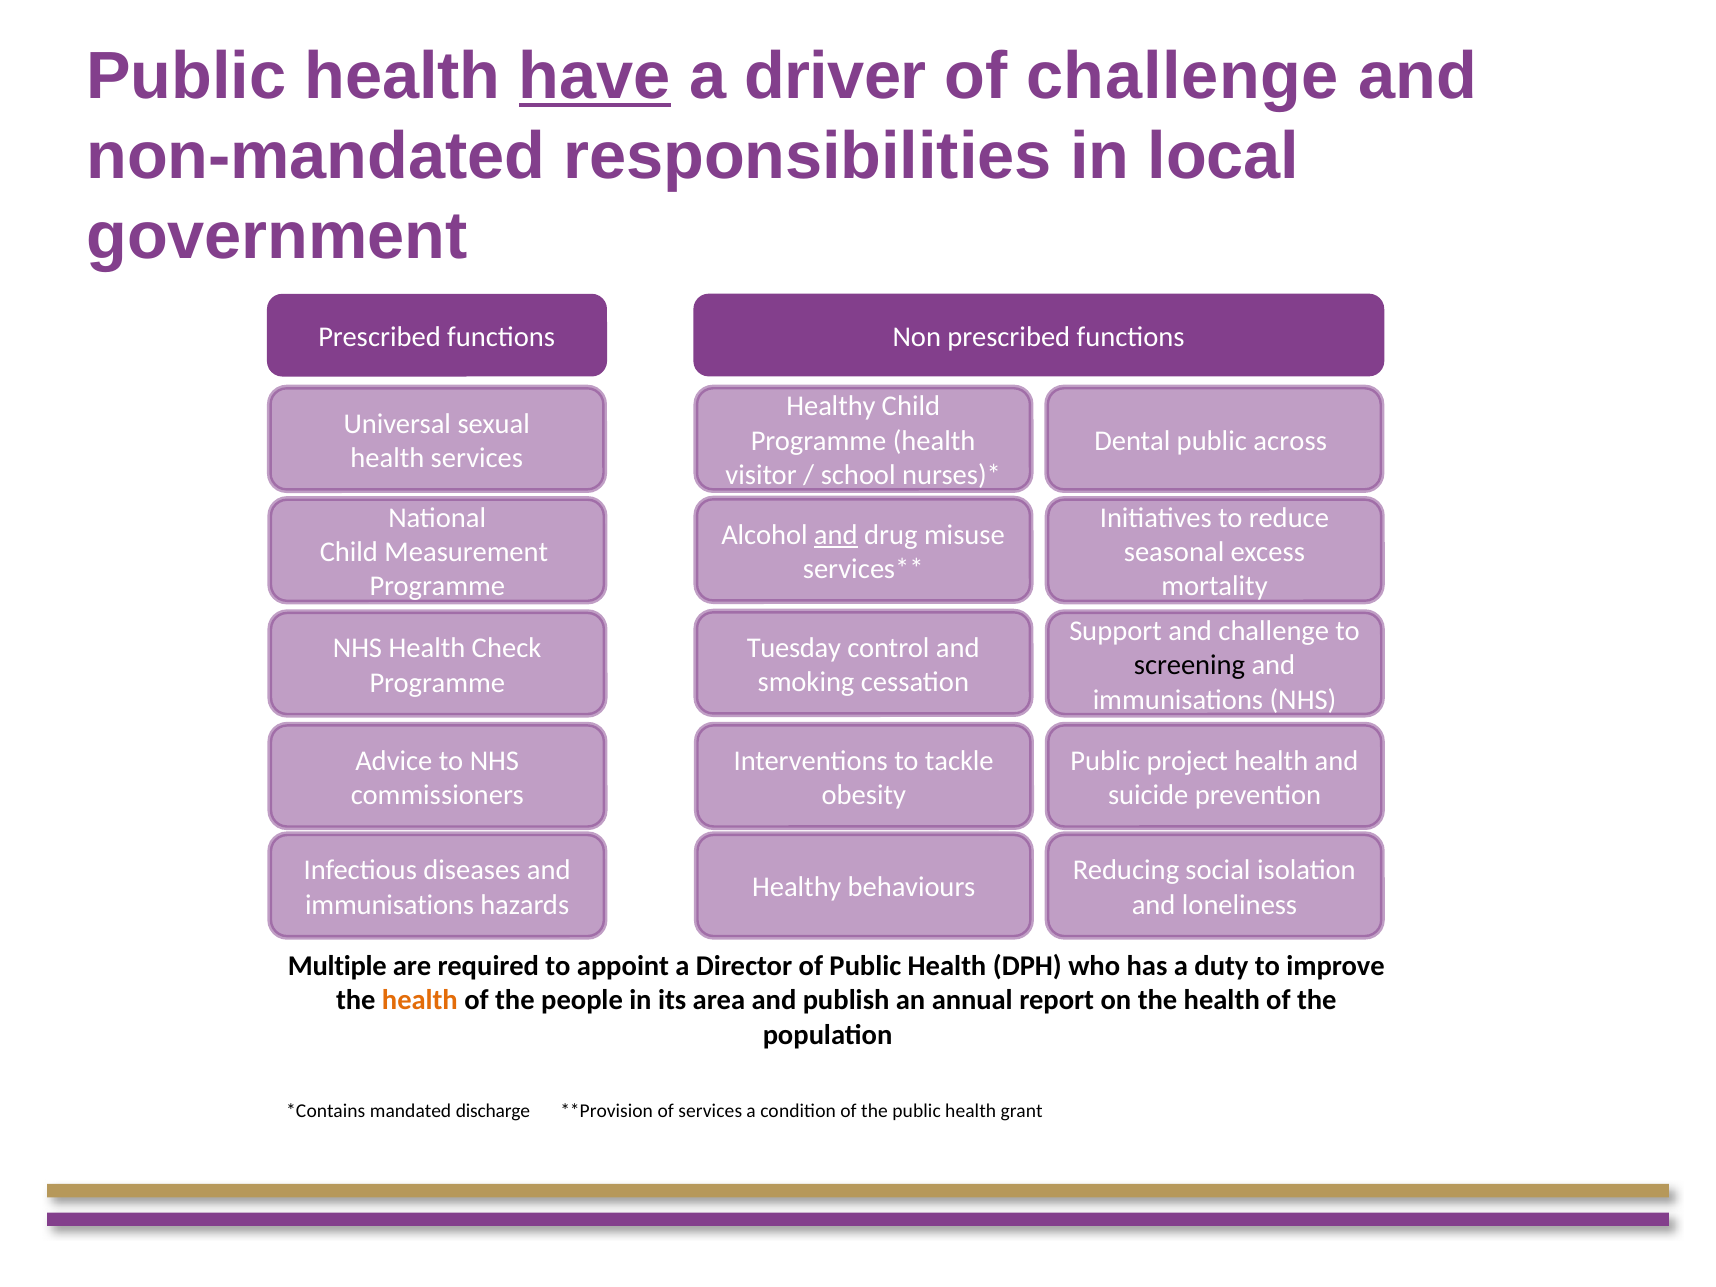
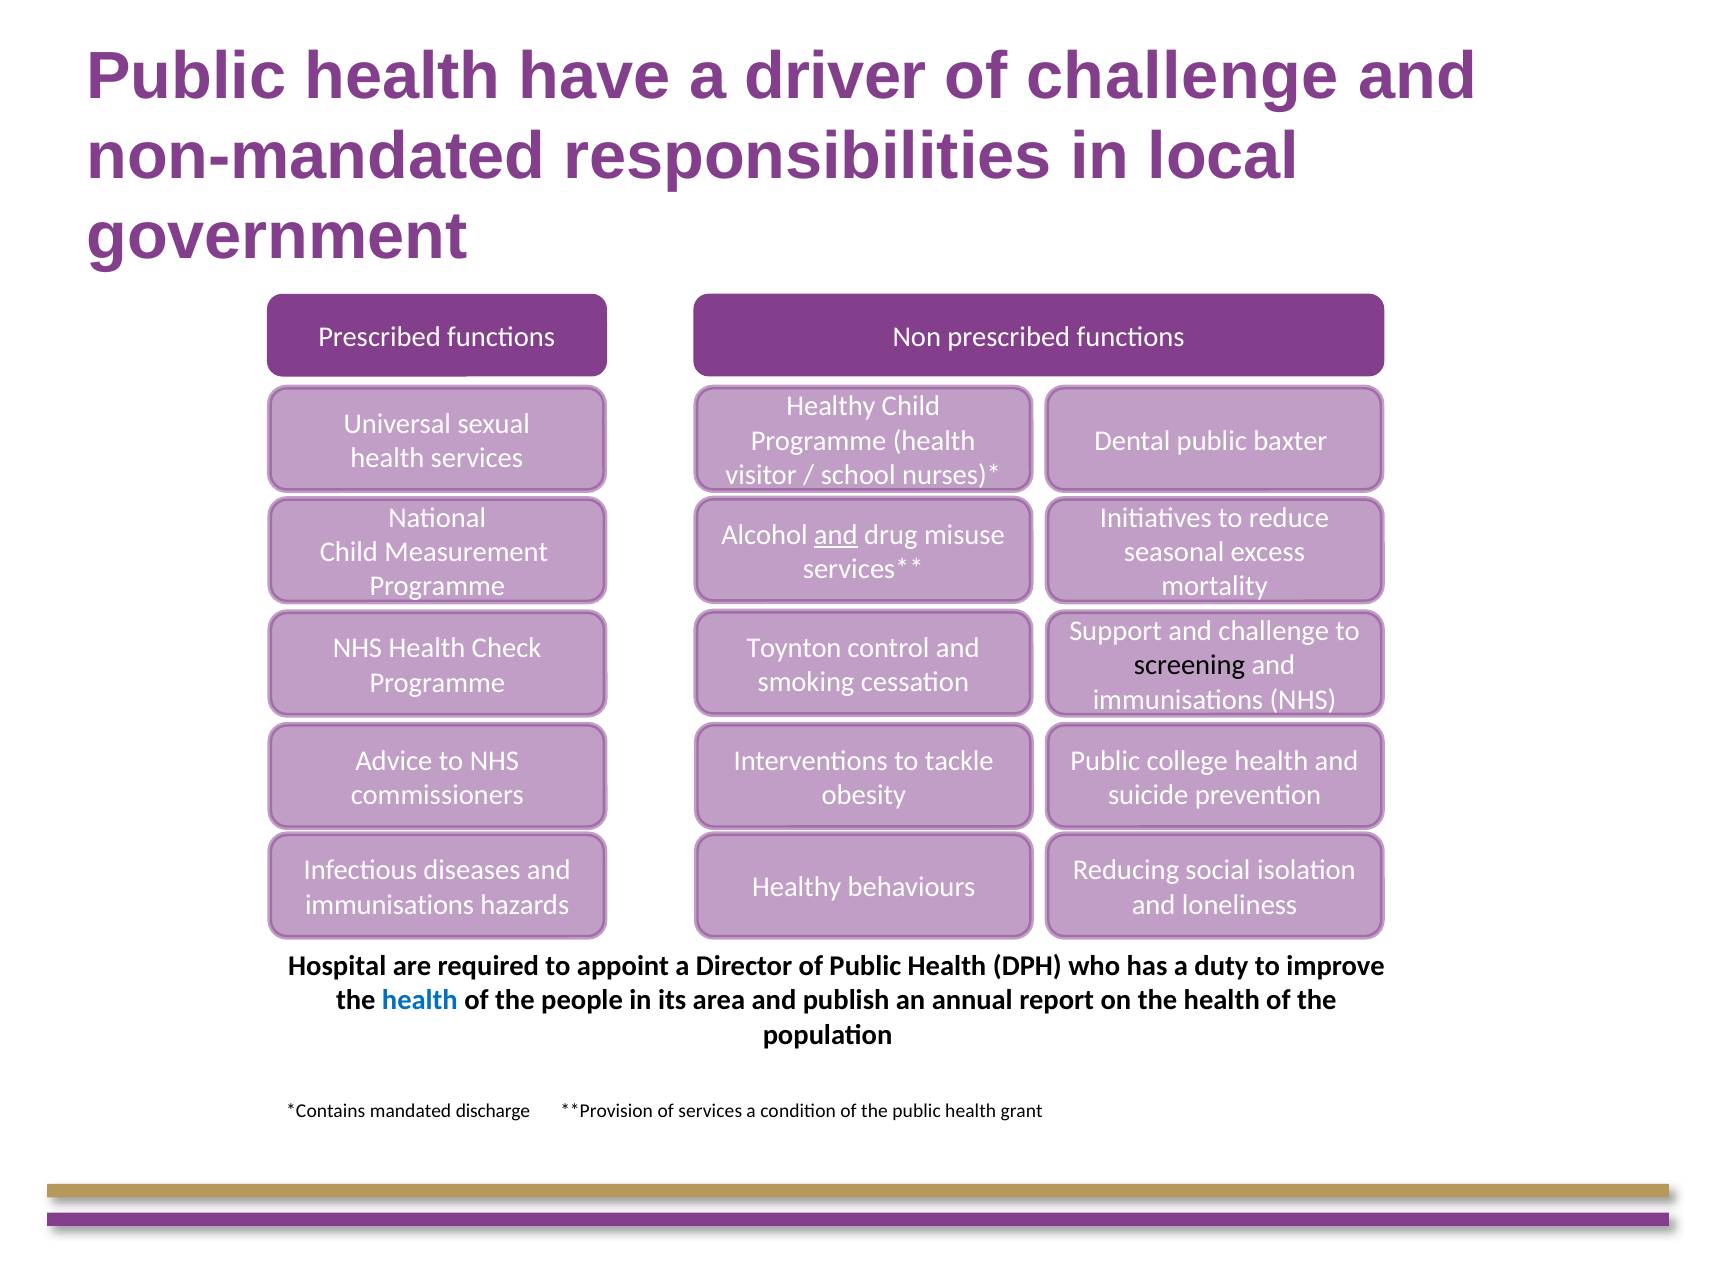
have underline: present -> none
across: across -> baxter
Tuesday: Tuesday -> Toynton
project: project -> college
Multiple: Multiple -> Hospital
health at (420, 1001) colour: orange -> blue
